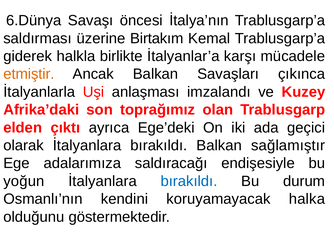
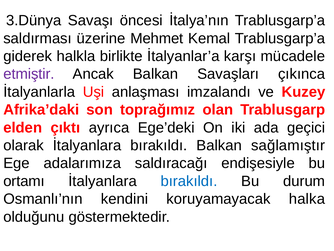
6.Dünya: 6.Dünya -> 3.Dünya
Birtakım: Birtakım -> Mehmet
etmiştir colour: orange -> purple
yoğun: yoğun -> ortamı
